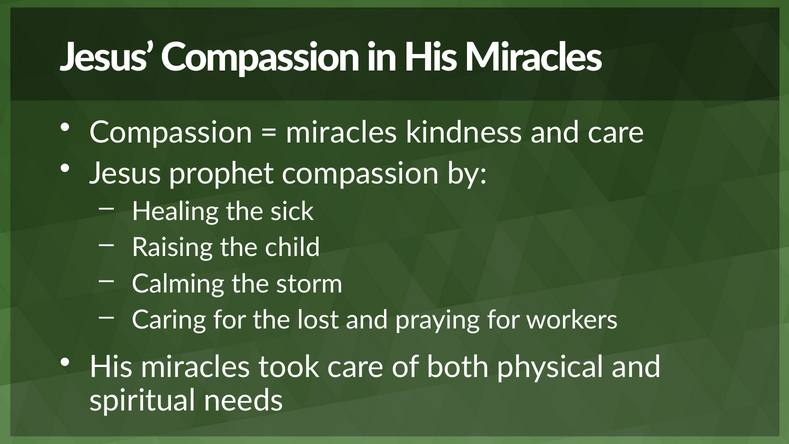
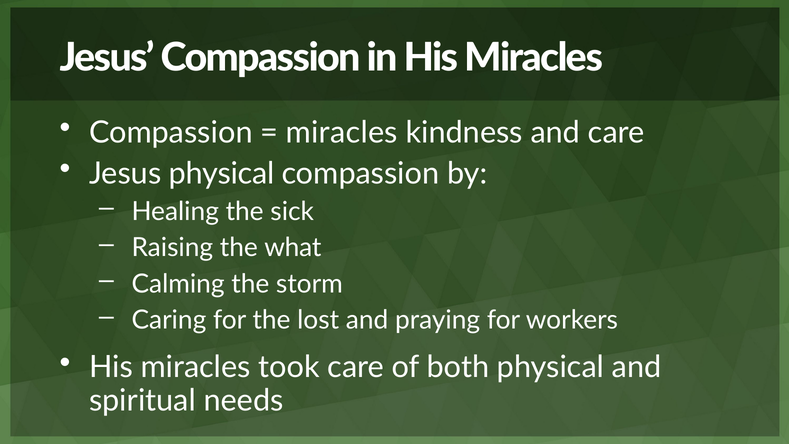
Jesus prophet: prophet -> physical
child: child -> what
